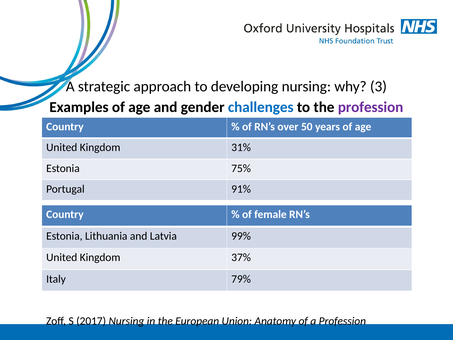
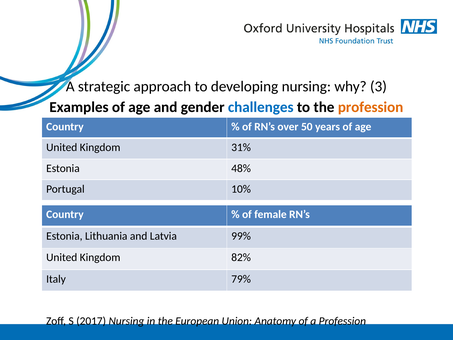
profession at (371, 107) colour: purple -> orange
75%: 75% -> 48%
91%: 91% -> 10%
37%: 37% -> 82%
